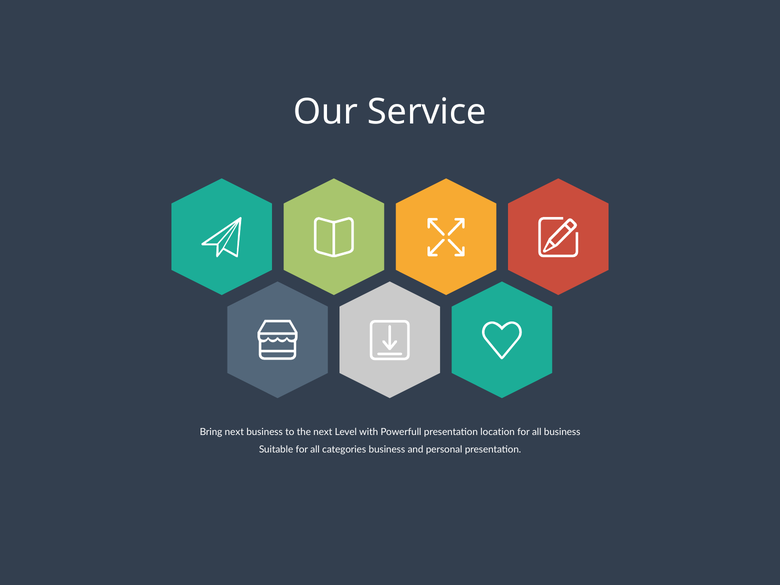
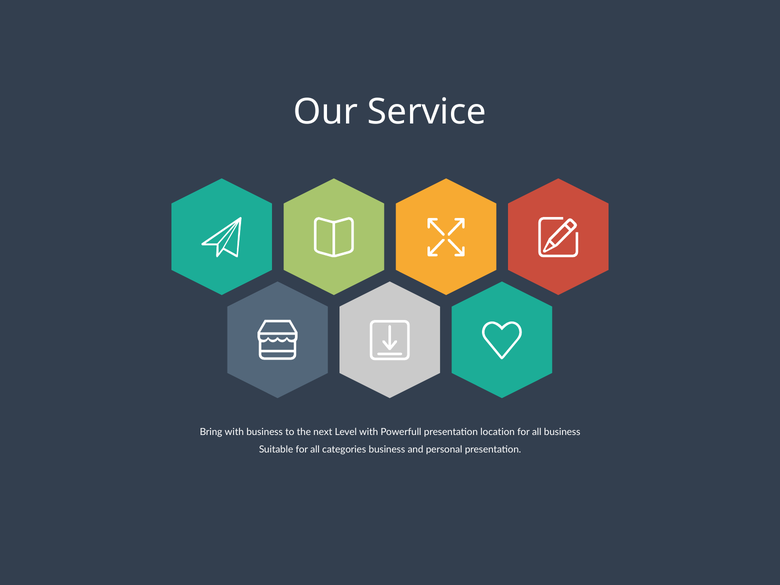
Bring next: next -> with
